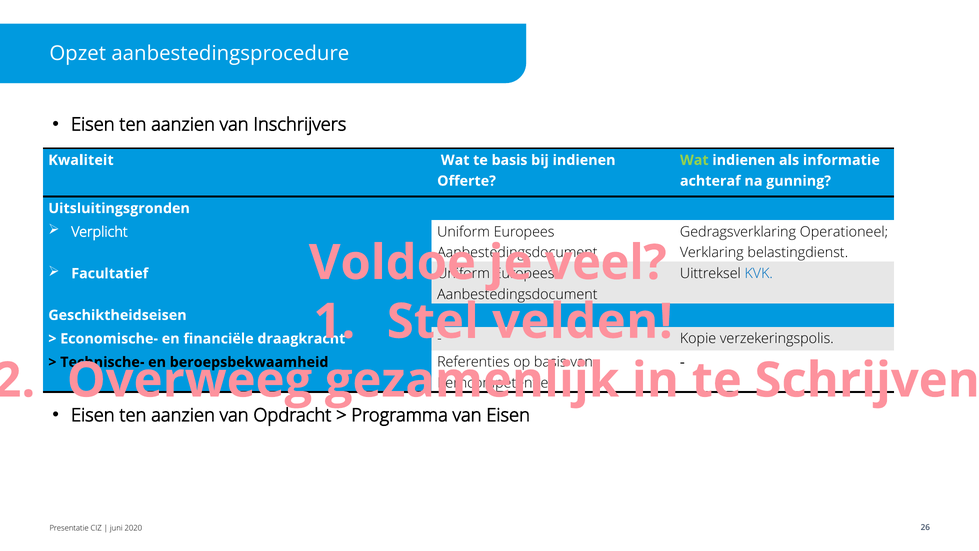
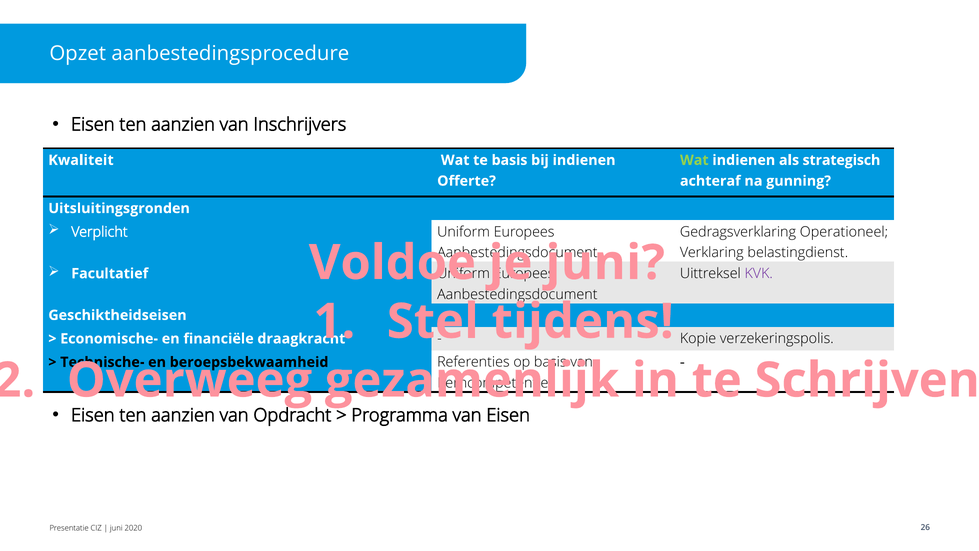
informatie: informatie -> strategisch
veel at (606, 263): veel -> juni
KVK colour: blue -> purple
velden: velden -> tijdens
